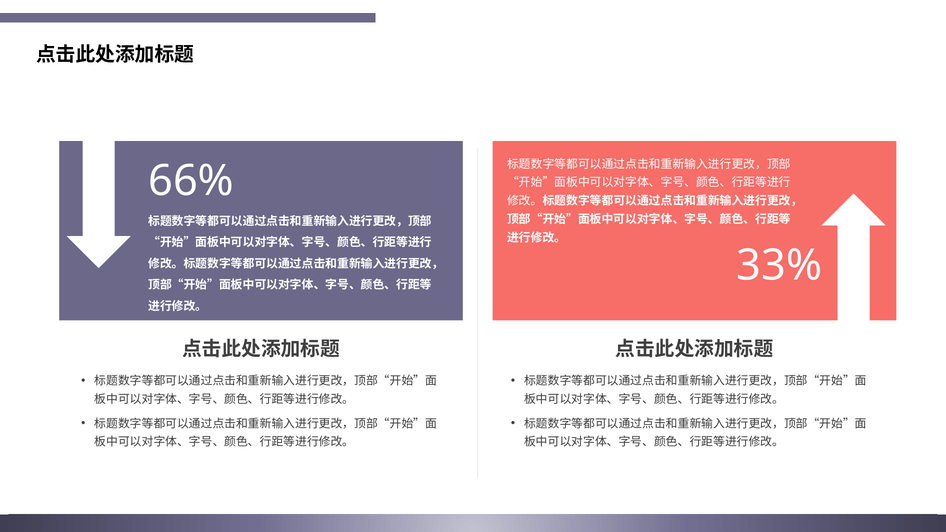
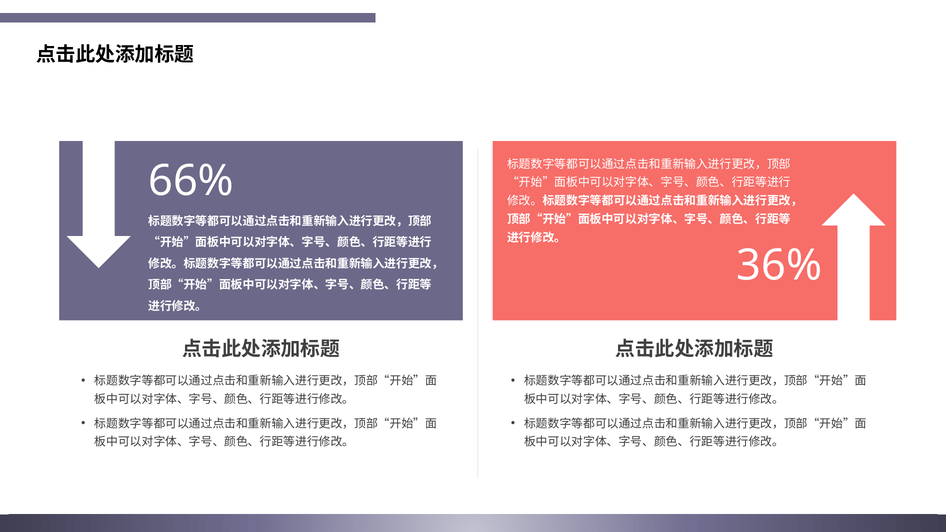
33%: 33% -> 36%
